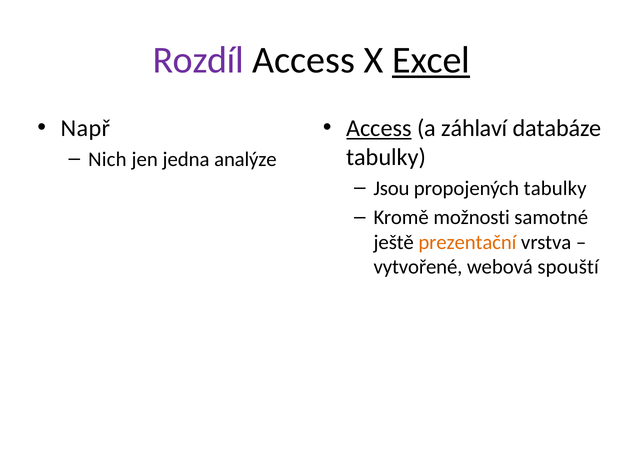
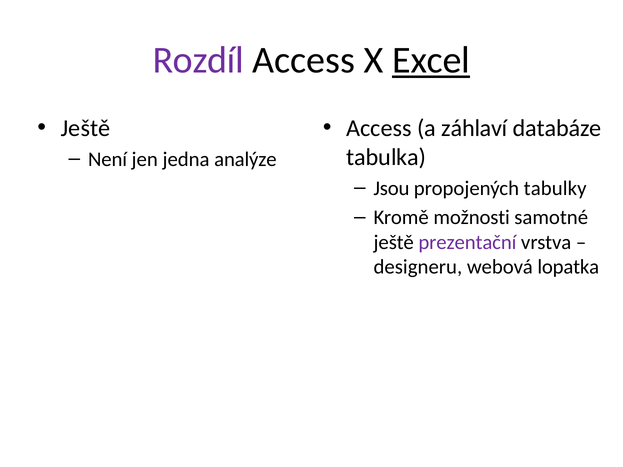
Např at (85, 128): Např -> Ještě
Access at (379, 128) underline: present -> none
tabulky at (386, 157): tabulky -> tabulka
Nich: Nich -> Není
prezentační colour: orange -> purple
vytvořené: vytvořené -> designeru
spouští: spouští -> lopatka
